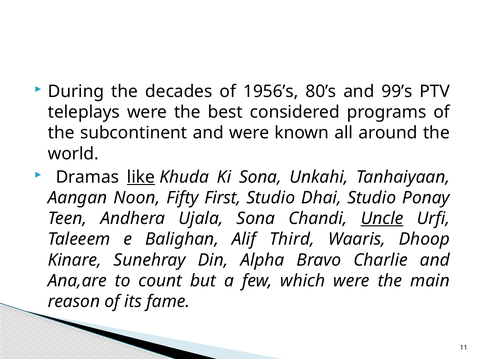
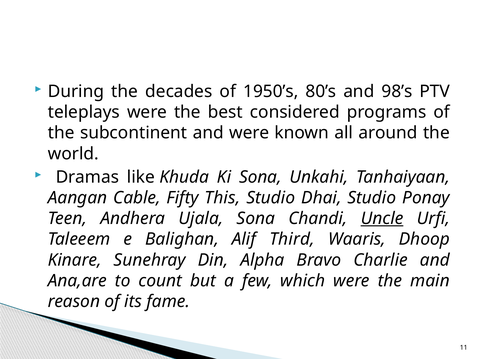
1956’s: 1956’s -> 1950’s
99’s: 99’s -> 98’s
like underline: present -> none
Noon: Noon -> Cable
First: First -> This
